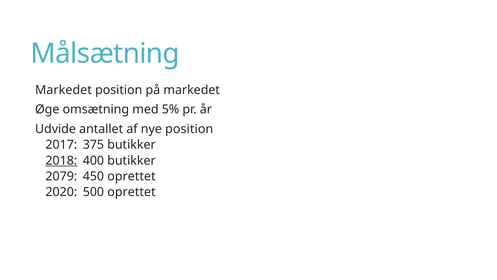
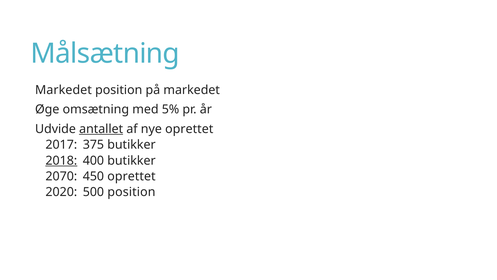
antallet underline: none -> present
nye position: position -> oprettet
2079: 2079 -> 2070
500 oprettet: oprettet -> position
